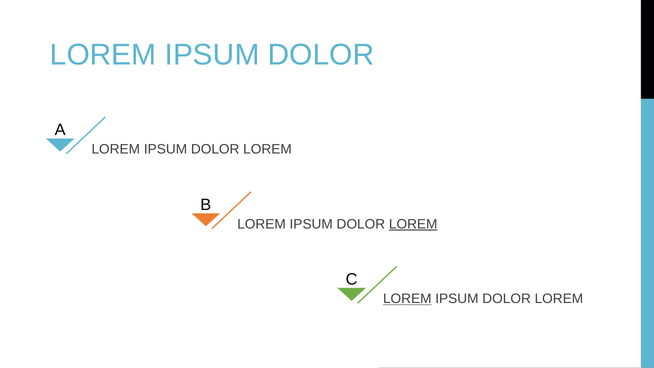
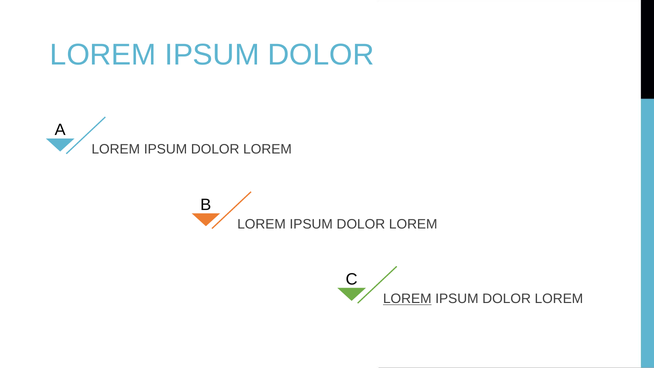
LOREM at (413, 224) underline: present -> none
